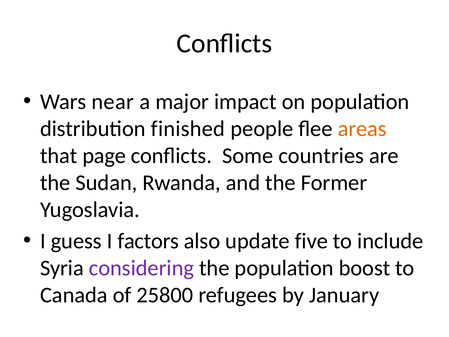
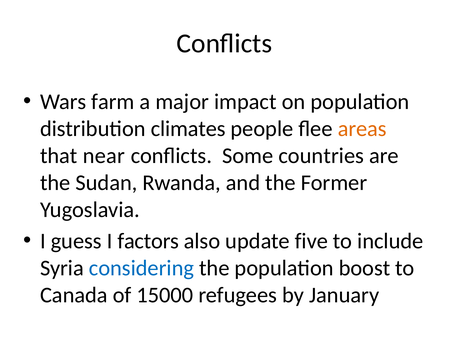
near: near -> farm
finished: finished -> climates
page: page -> near
considering colour: purple -> blue
25800: 25800 -> 15000
